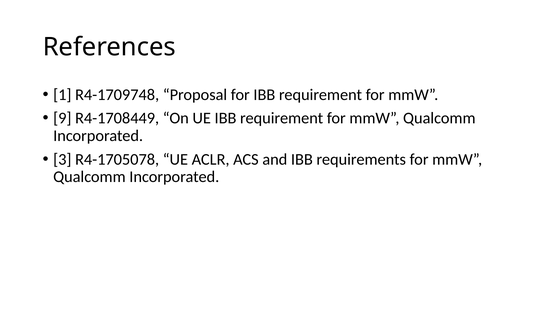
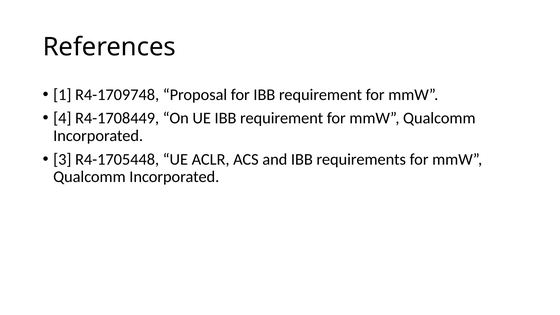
9: 9 -> 4
R4-1705078: R4-1705078 -> R4-1705448
